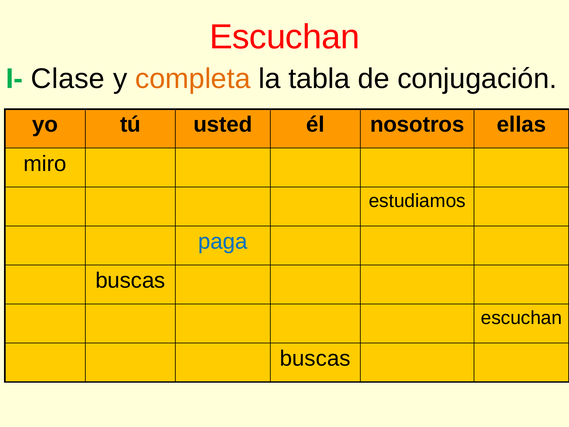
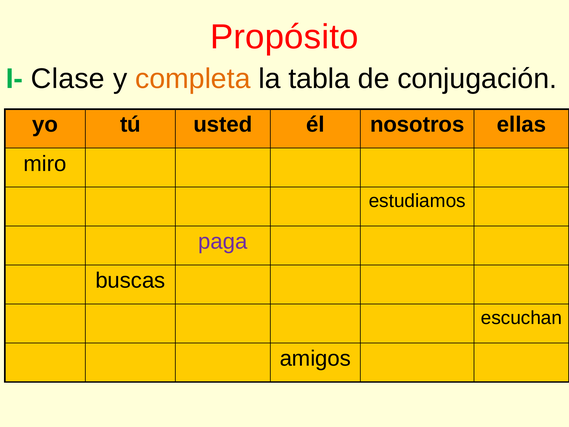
Escuchan at (285, 37): Escuchan -> Propósito
paga colour: blue -> purple
buscas at (315, 358): buscas -> amigos
